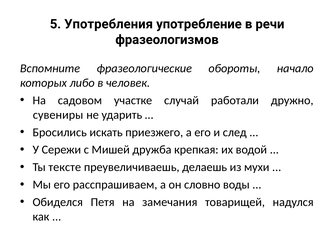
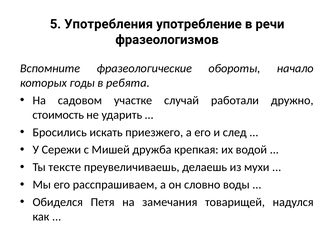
либо: либо -> годы
человек: человек -> ребята
сувениры: сувениры -> стоимость
